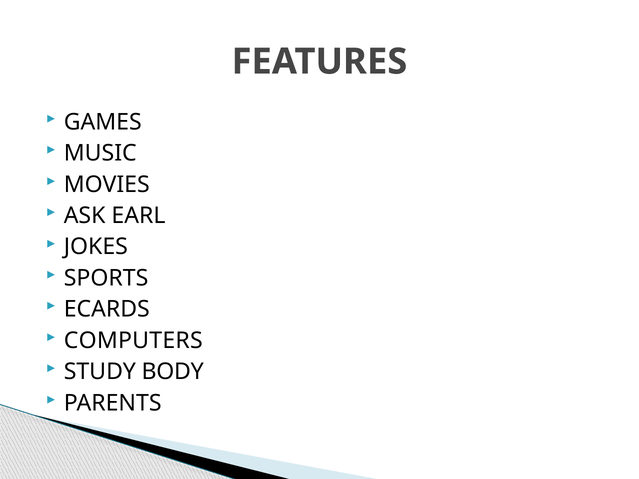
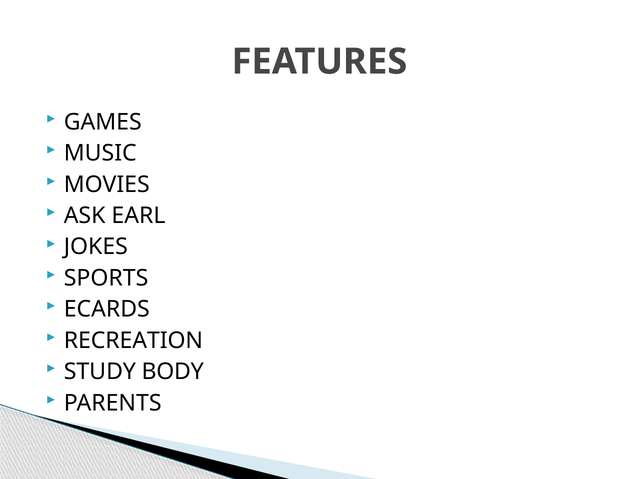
COMPUTERS: COMPUTERS -> RECREATION
